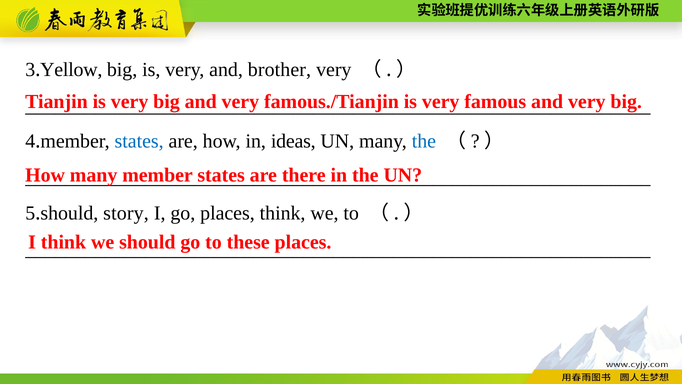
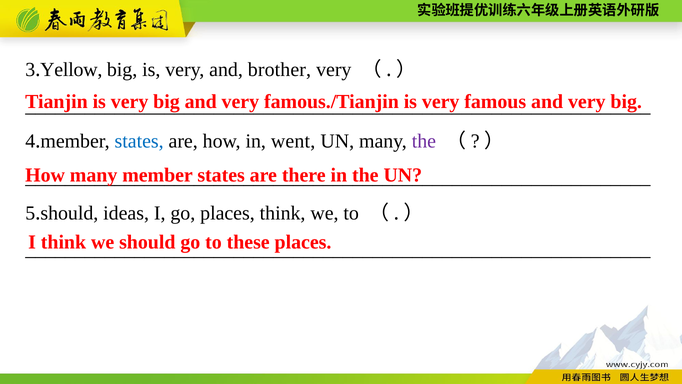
ideas: ideas -> went
the at (424, 141) colour: blue -> purple
story: story -> ideas
